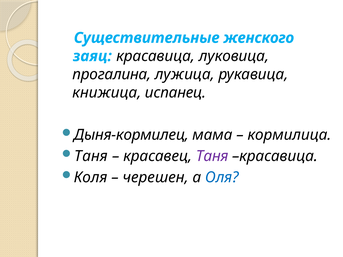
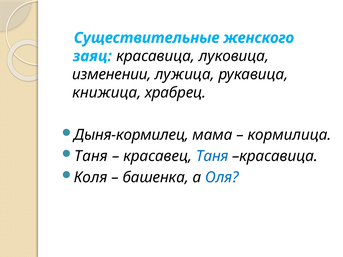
прогалина: прогалина -> изменении
испанец: испанец -> храбрец
Таня at (212, 156) colour: purple -> blue
черешен: черешен -> башенка
